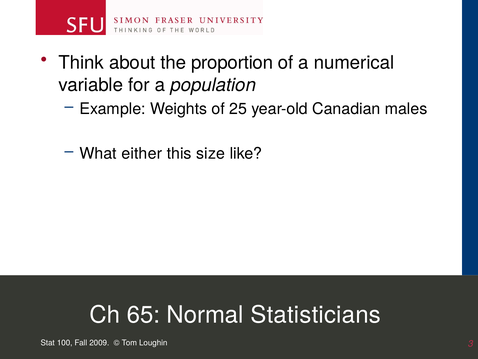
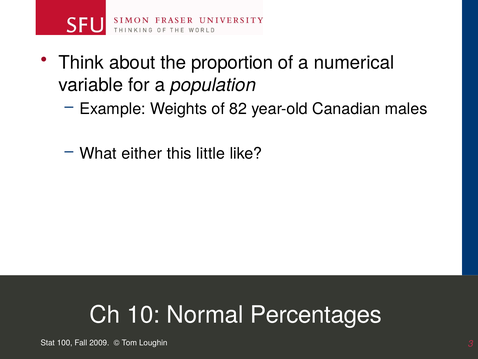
25: 25 -> 82
size: size -> little
65: 65 -> 10
Statisticians: Statisticians -> Percentages
